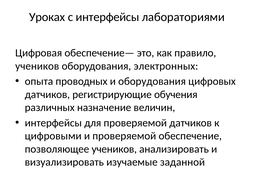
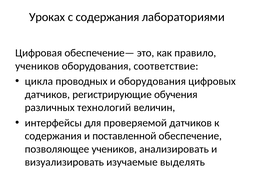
с интерфейсы: интерфейсы -> содержания
электронных: электронных -> соответствие
опыта: опыта -> цикла
назначение: назначение -> технологий
цифровыми at (53, 136): цифровыми -> содержания
и проверяемой: проверяемой -> поставленной
заданной: заданной -> выделять
